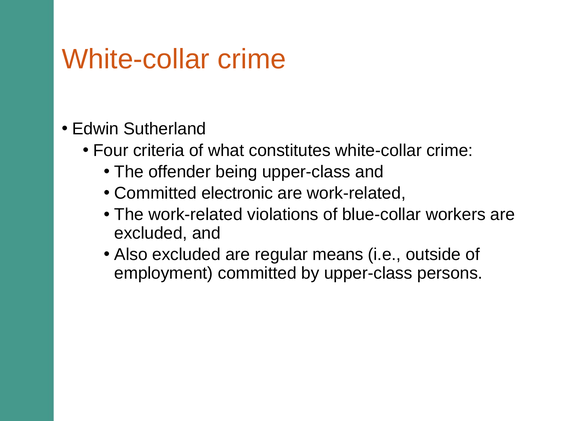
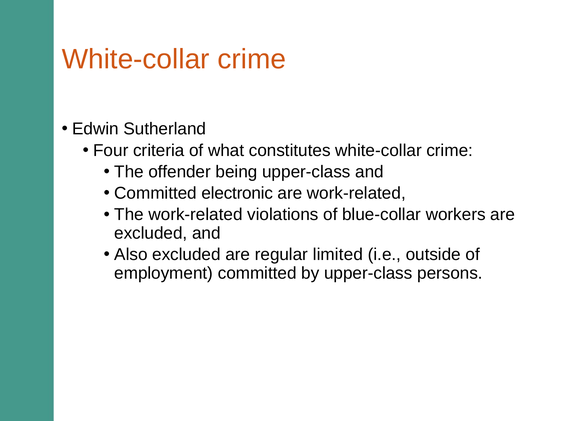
means: means -> limited
